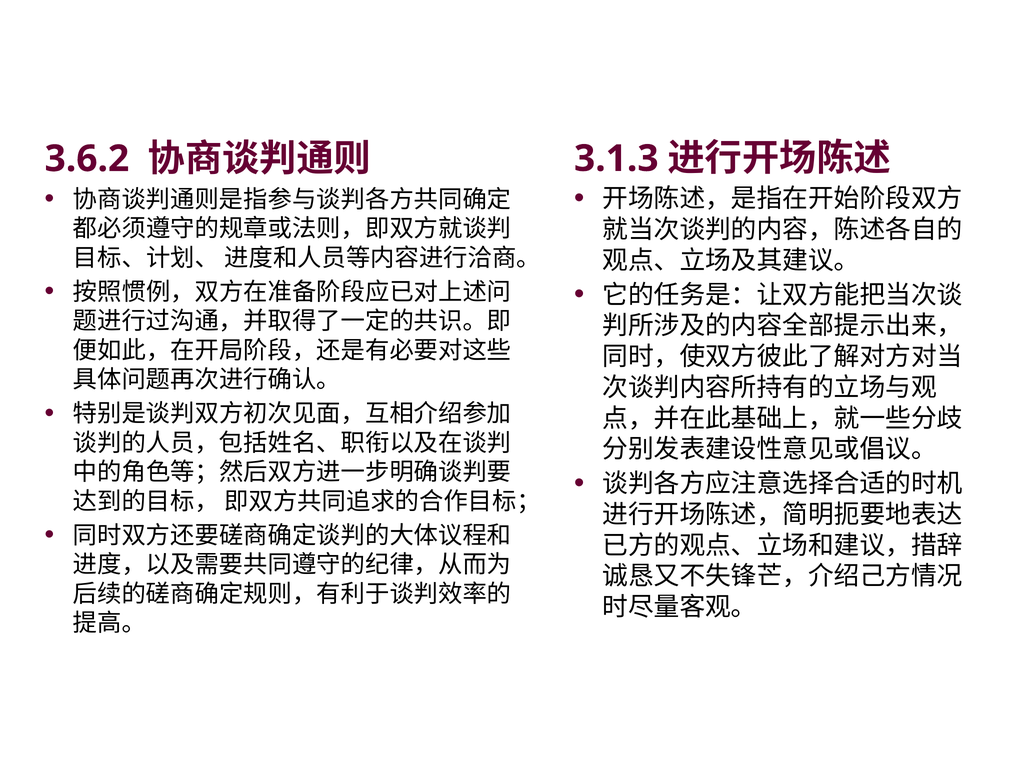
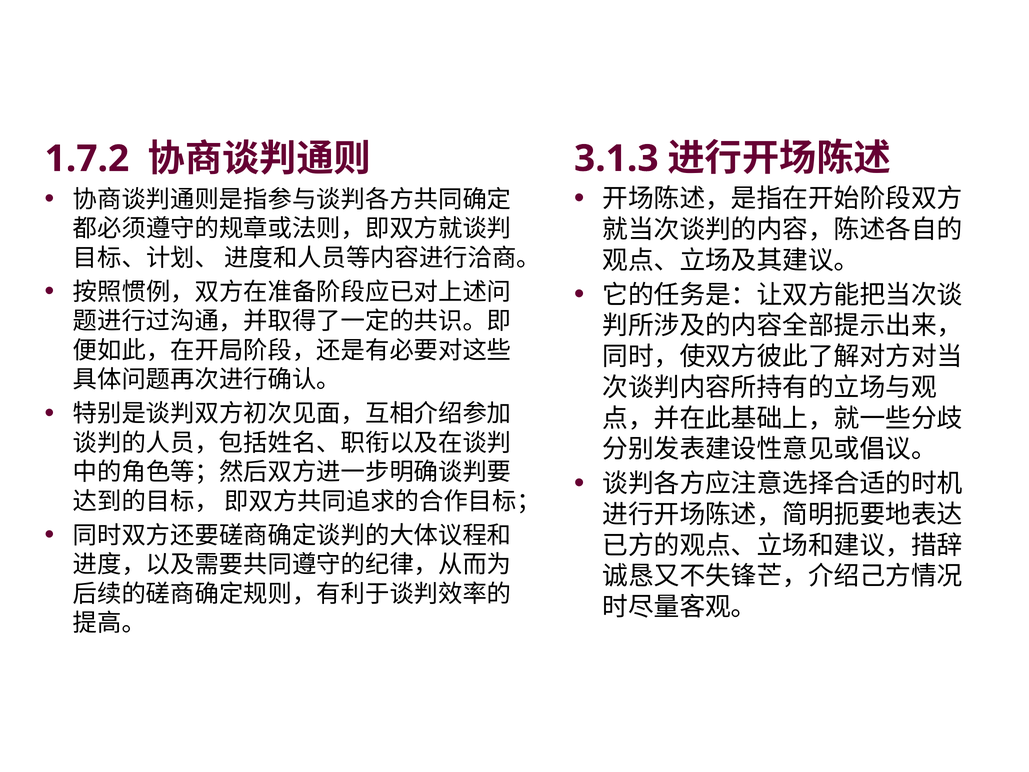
3.6.2: 3.6.2 -> 1.7.2
